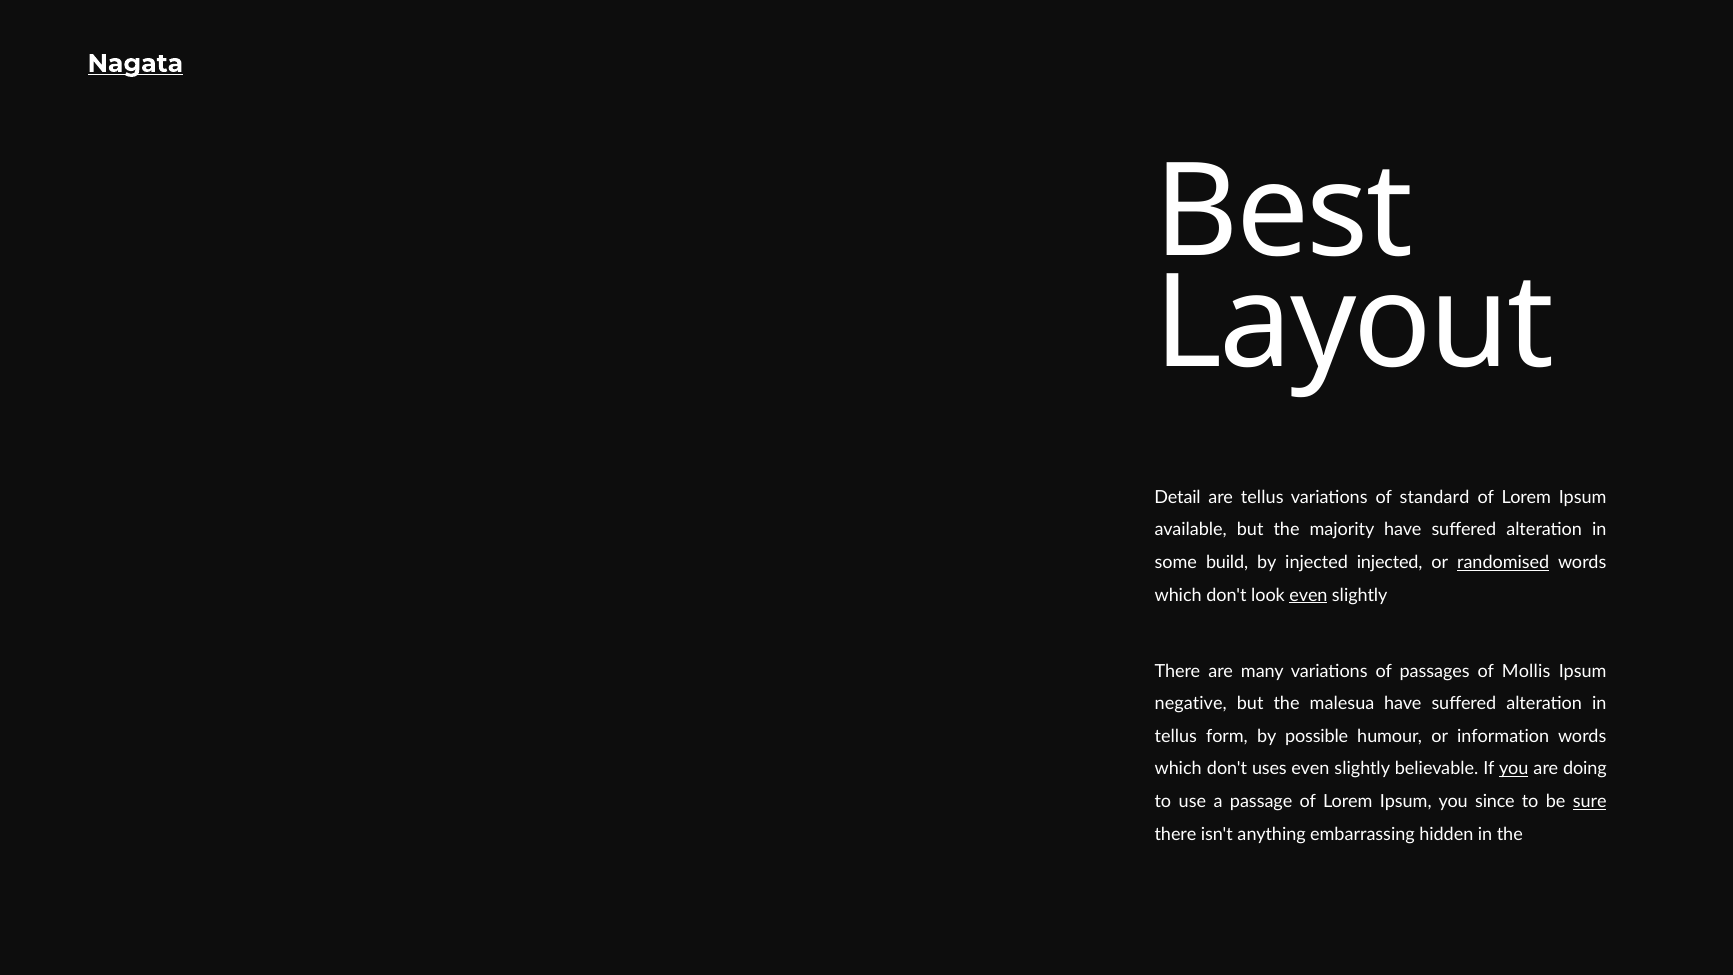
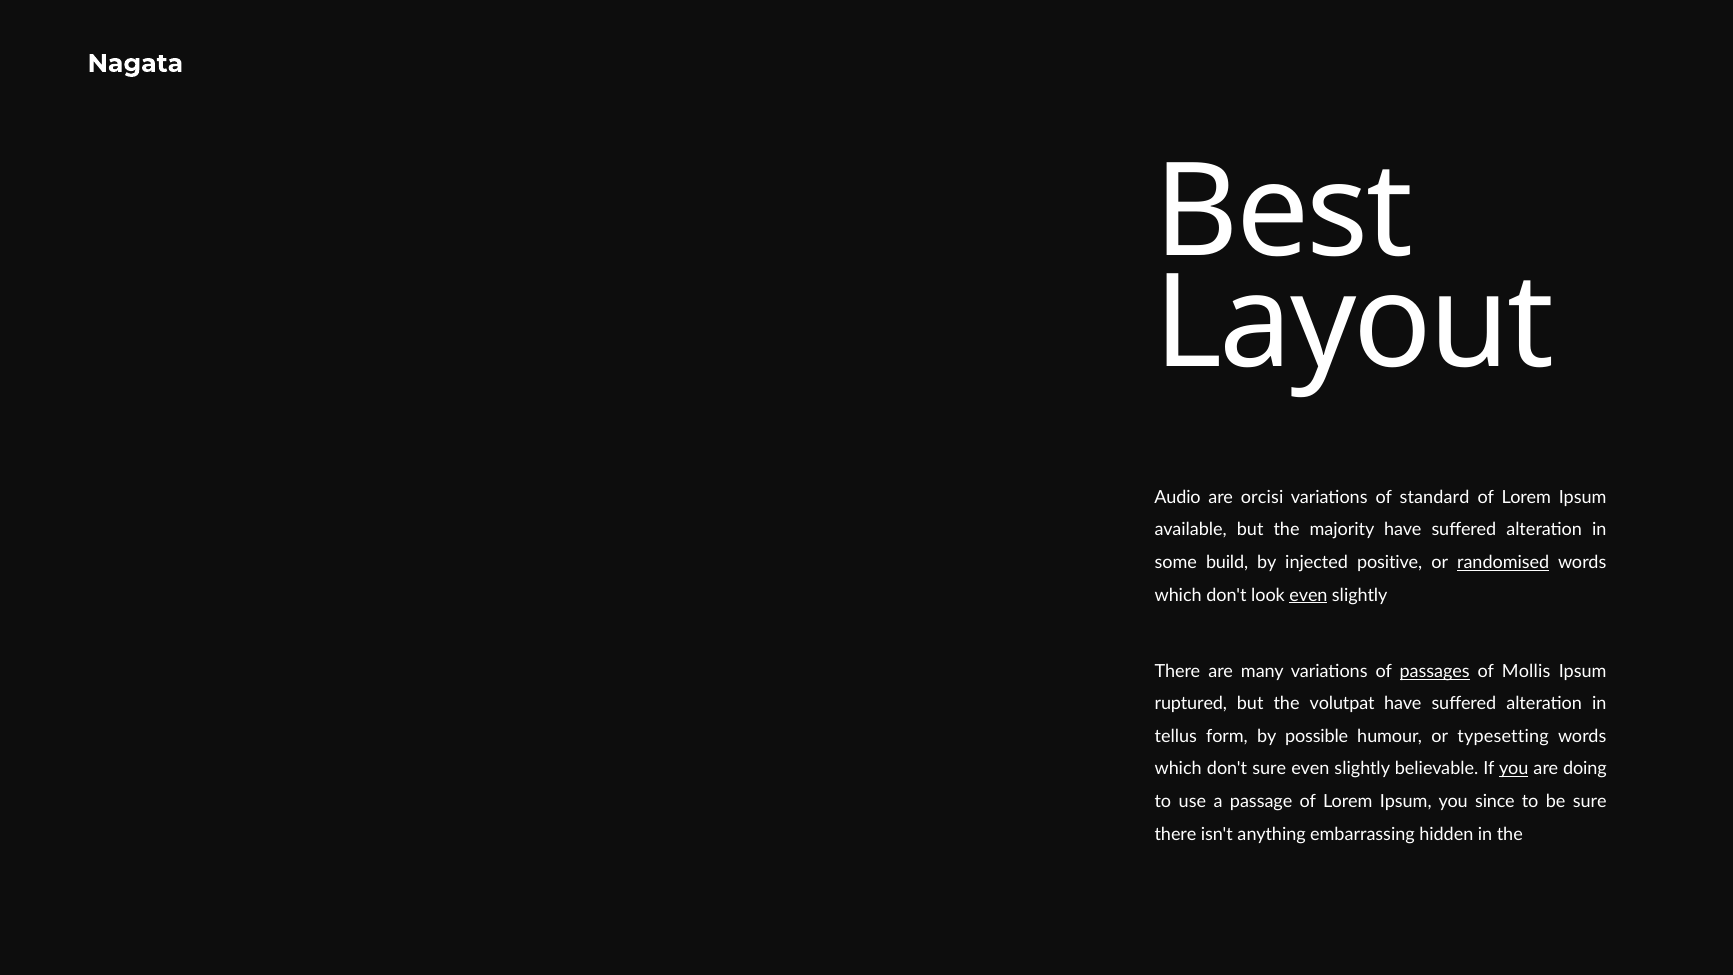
Nagata underline: present -> none
Detail: Detail -> Audio
are tellus: tellus -> orcisi
injected injected: injected -> positive
passages underline: none -> present
negative: negative -> ruptured
malesua: malesua -> volutpat
information: information -> typesetting
don't uses: uses -> sure
sure at (1590, 801) underline: present -> none
